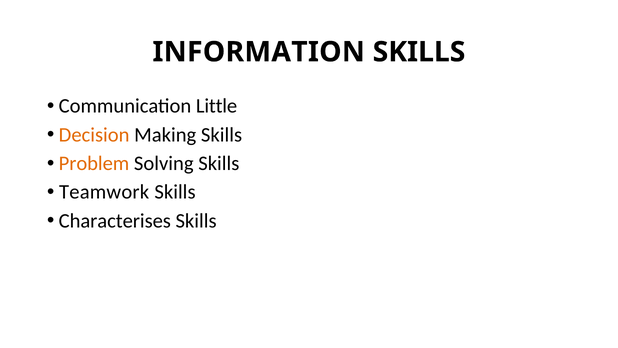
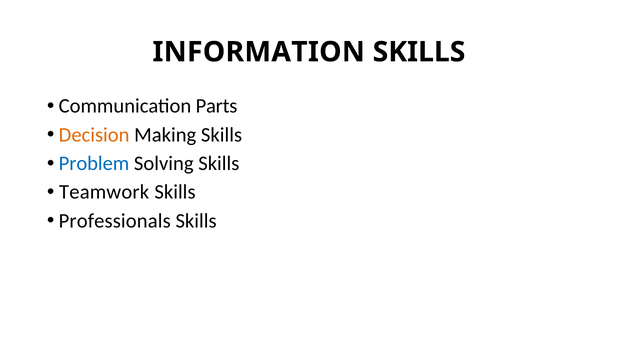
Little: Little -> Parts
Problem colour: orange -> blue
Characterises: Characterises -> Professionals
